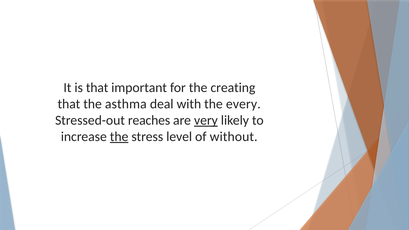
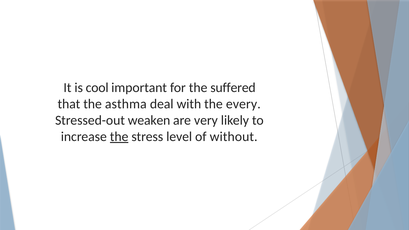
is that: that -> cool
creating: creating -> suffered
reaches: reaches -> weaken
very underline: present -> none
